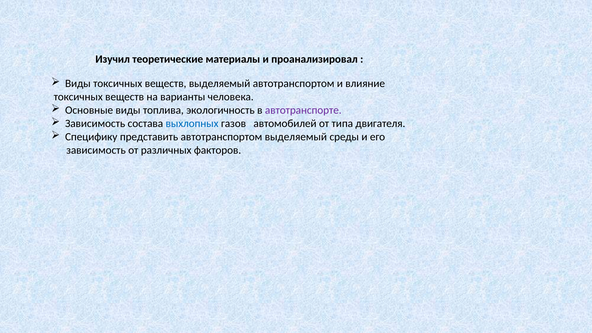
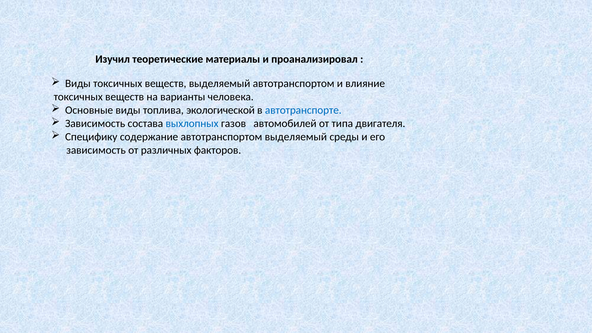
экологичность: экологичность -> экологической
автотранспорте colour: purple -> blue
представить: представить -> содержание
